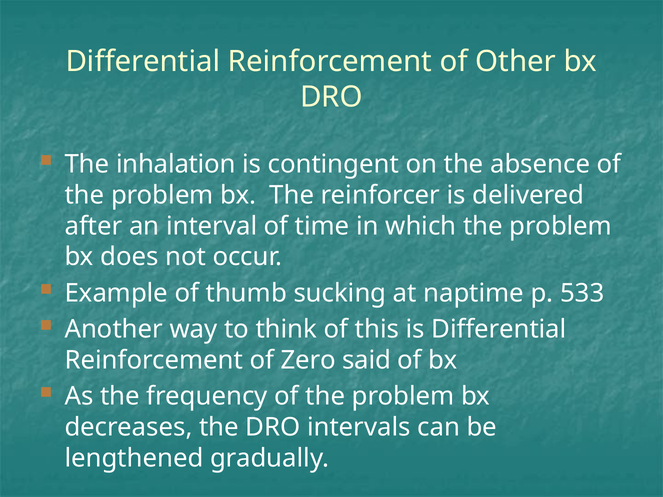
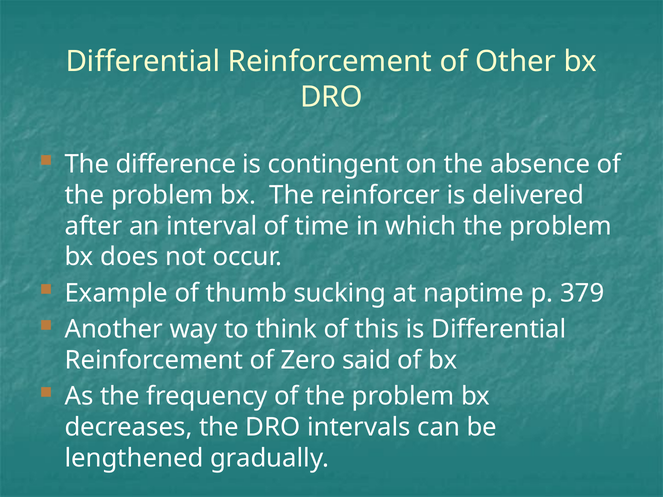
inhalation: inhalation -> difference
533: 533 -> 379
